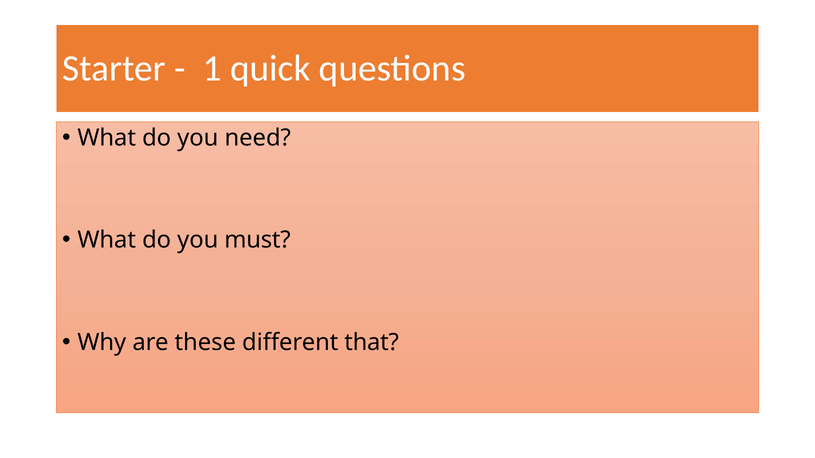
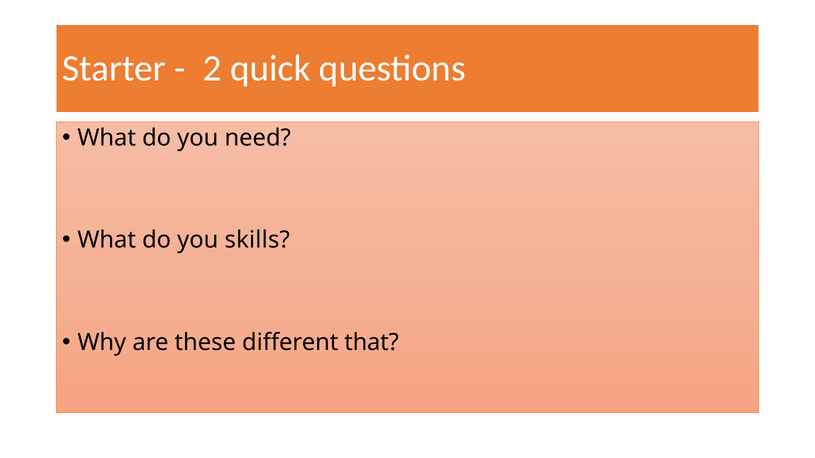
1: 1 -> 2
must: must -> skills
